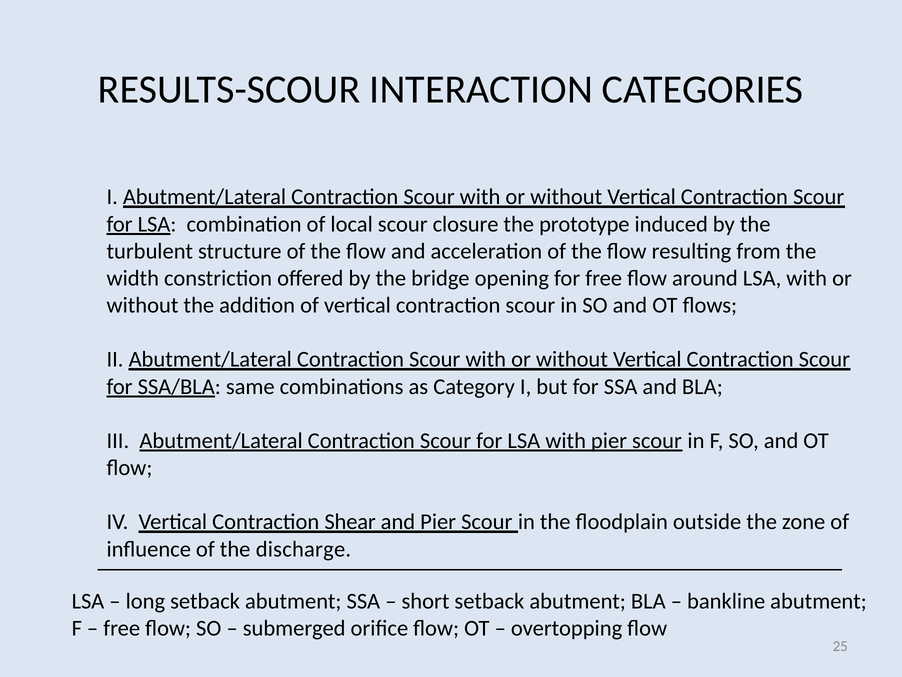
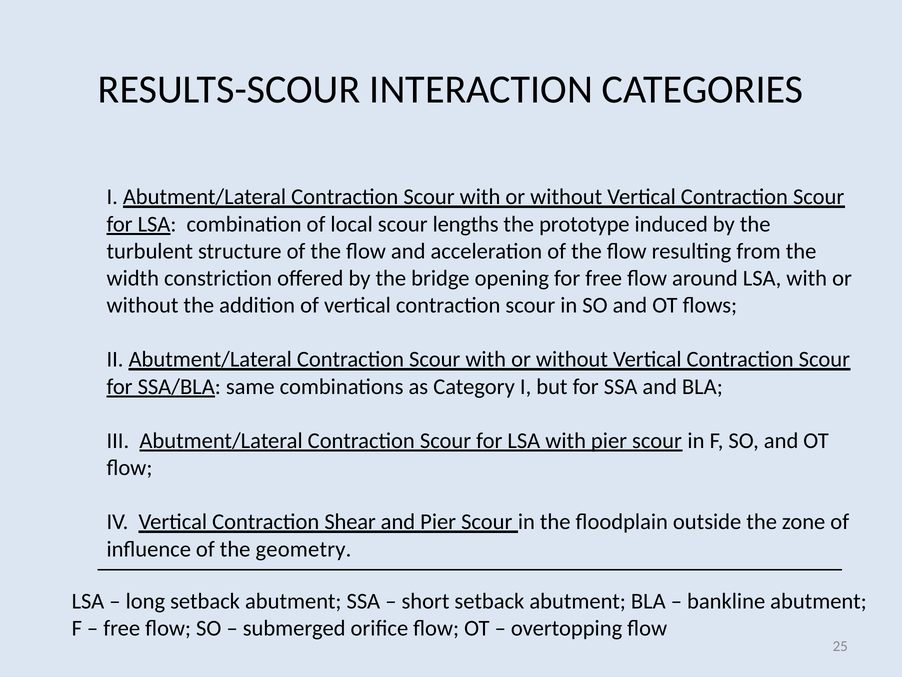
closure: closure -> lengths
discharge: discharge -> geometry
